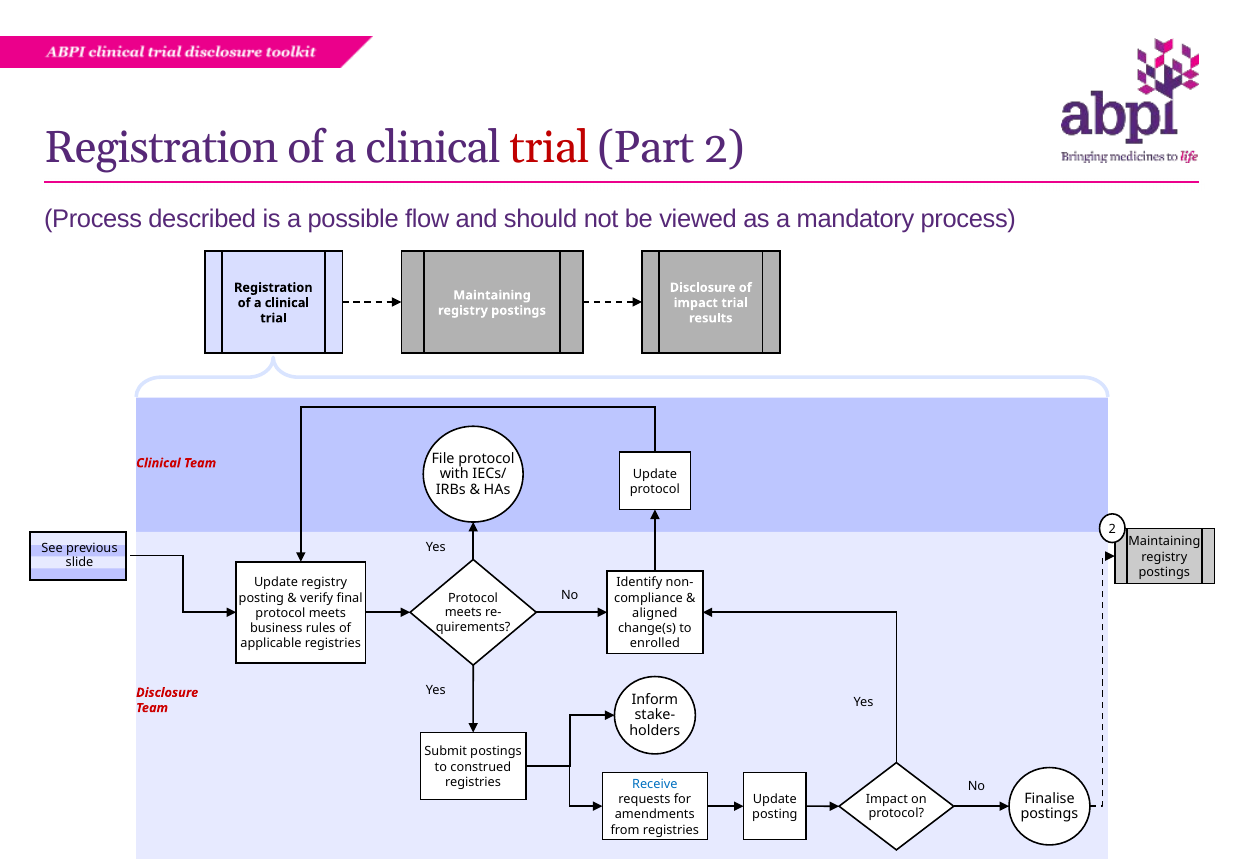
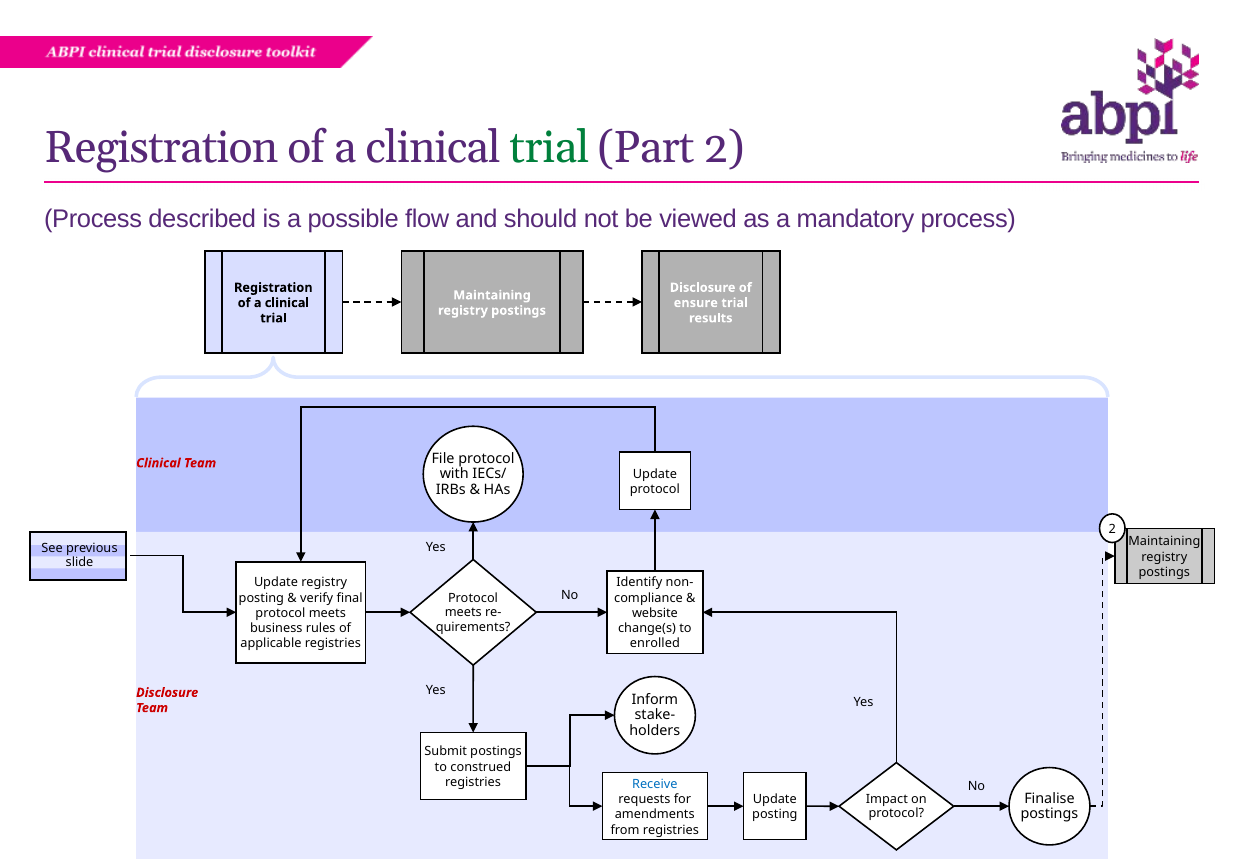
trial at (549, 148) colour: red -> green
impact at (696, 303): impact -> ensure
aligned: aligned -> website
